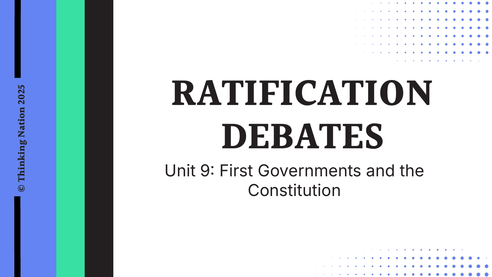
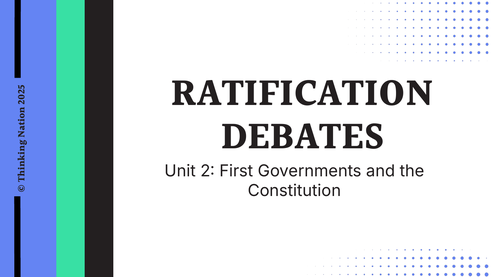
Unit 9: 9 -> 2
